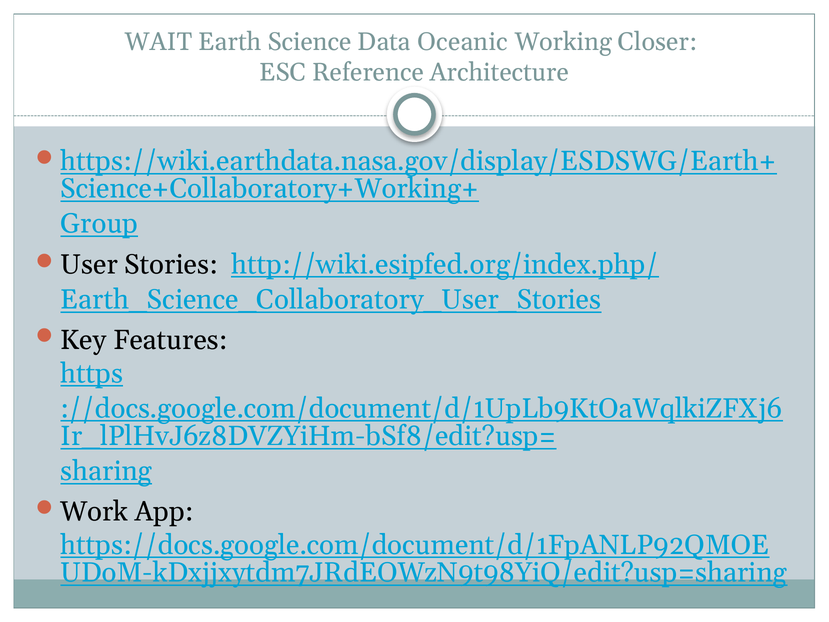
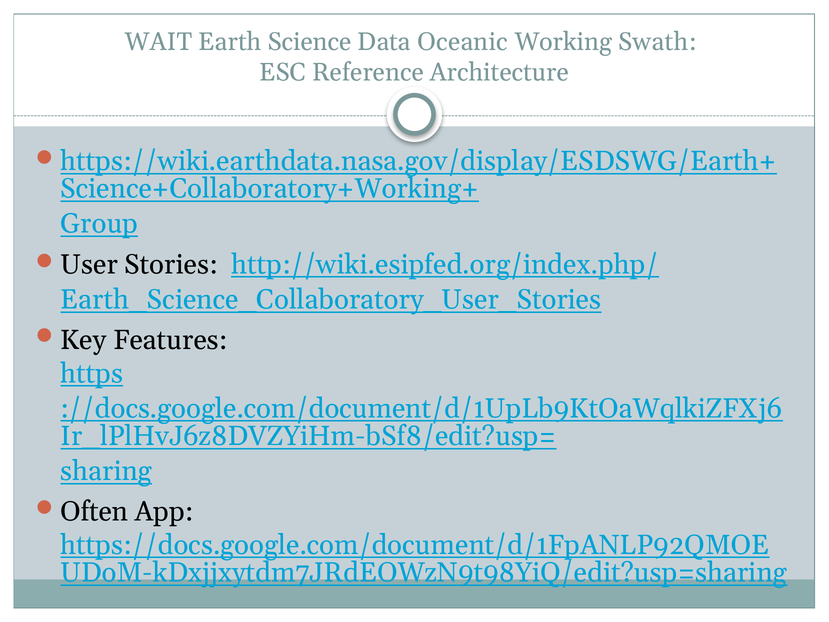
Closer: Closer -> Swath
Work: Work -> Often
